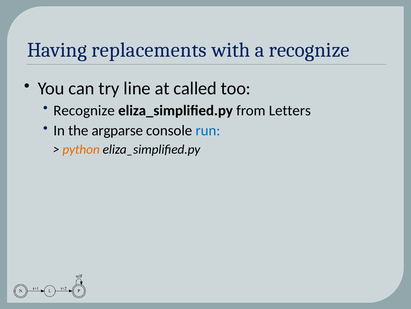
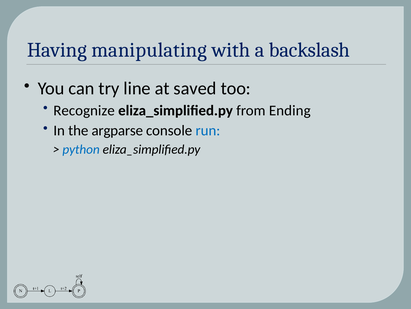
replacements: replacements -> manipulating
a recognize: recognize -> backslash
called: called -> saved
Letters: Letters -> Ending
python colour: orange -> blue
